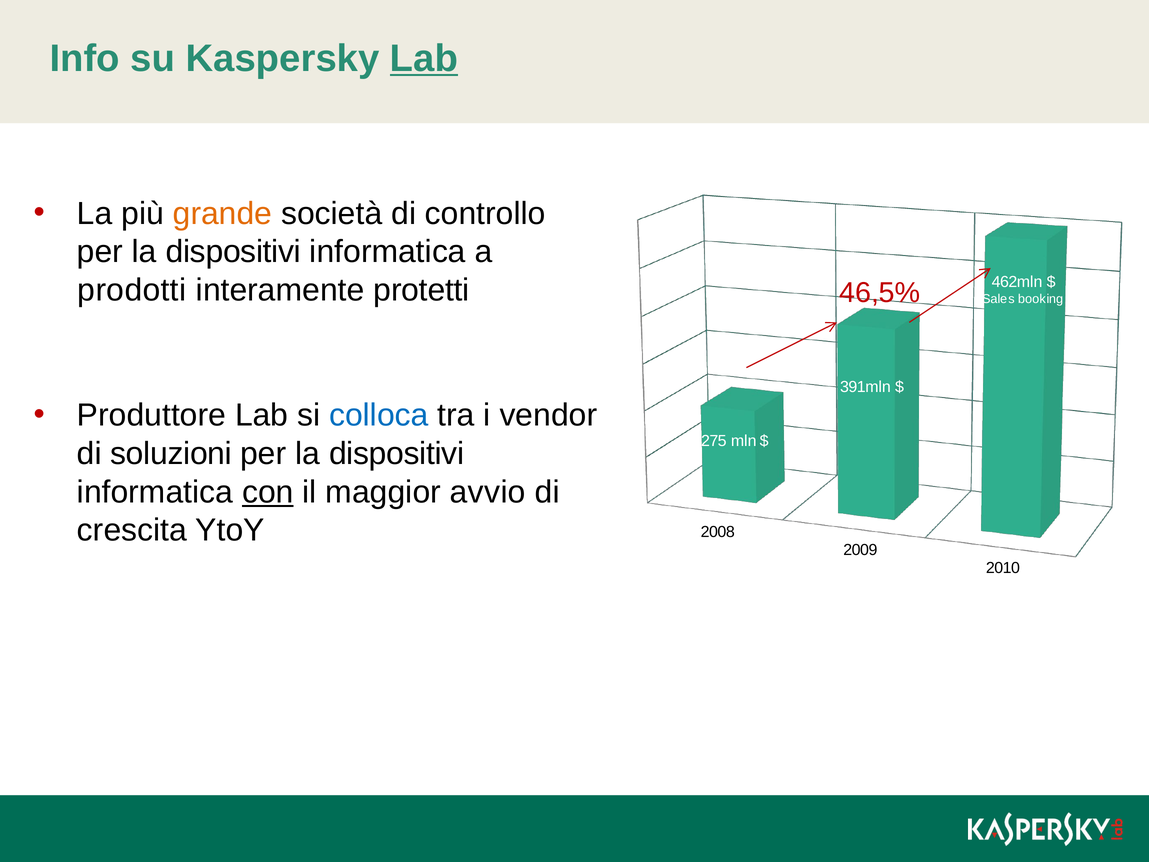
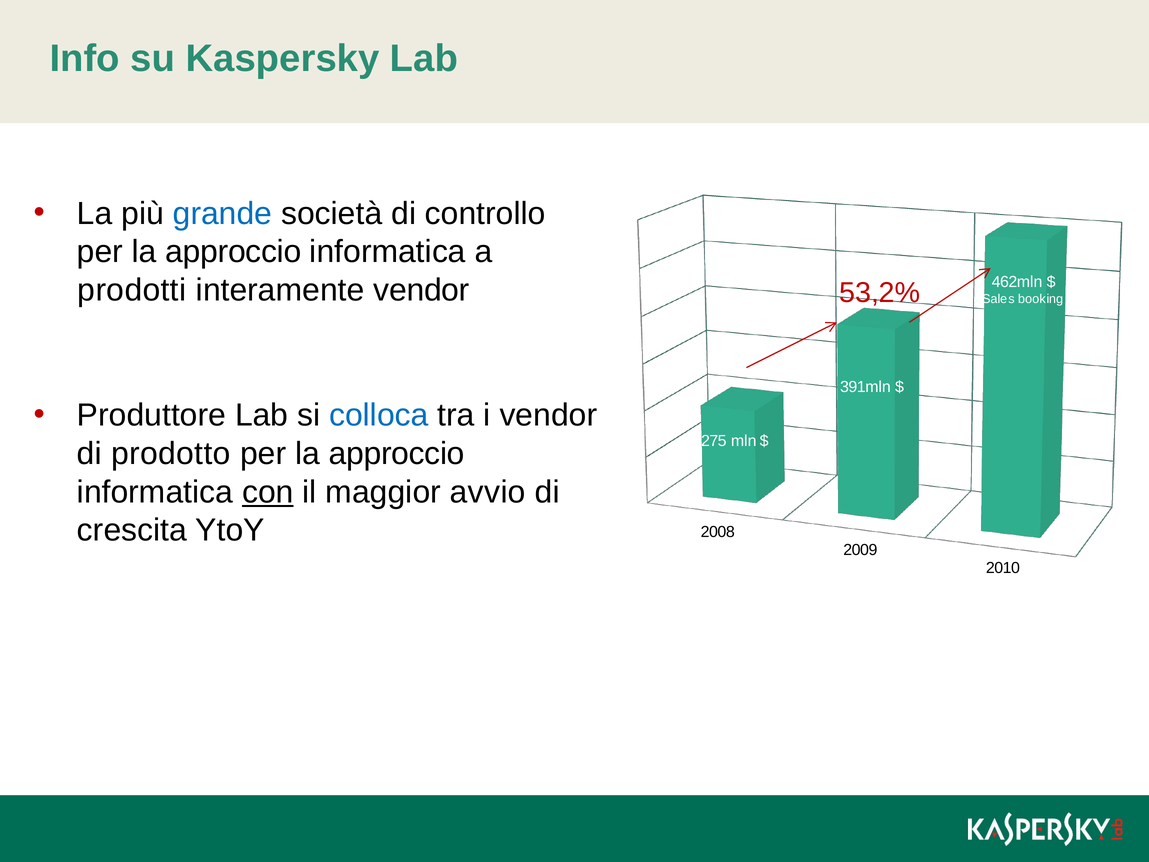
Lab at (424, 58) underline: present -> none
grande colour: orange -> blue
dispositivi at (233, 252): dispositivi -> approccio
interamente protetti: protetti -> vendor
46,5%: 46,5% -> 53,2%
soluzioni: soluzioni -> prodotto
dispositivi at (397, 454): dispositivi -> approccio
